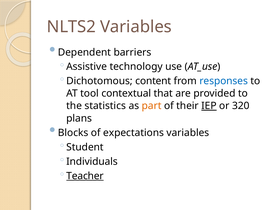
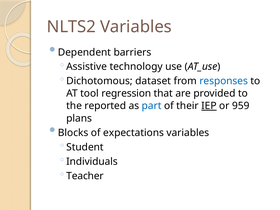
content: content -> dataset
contextual: contextual -> regression
statistics: statistics -> reported
part colour: orange -> blue
320: 320 -> 959
Teacher underline: present -> none
